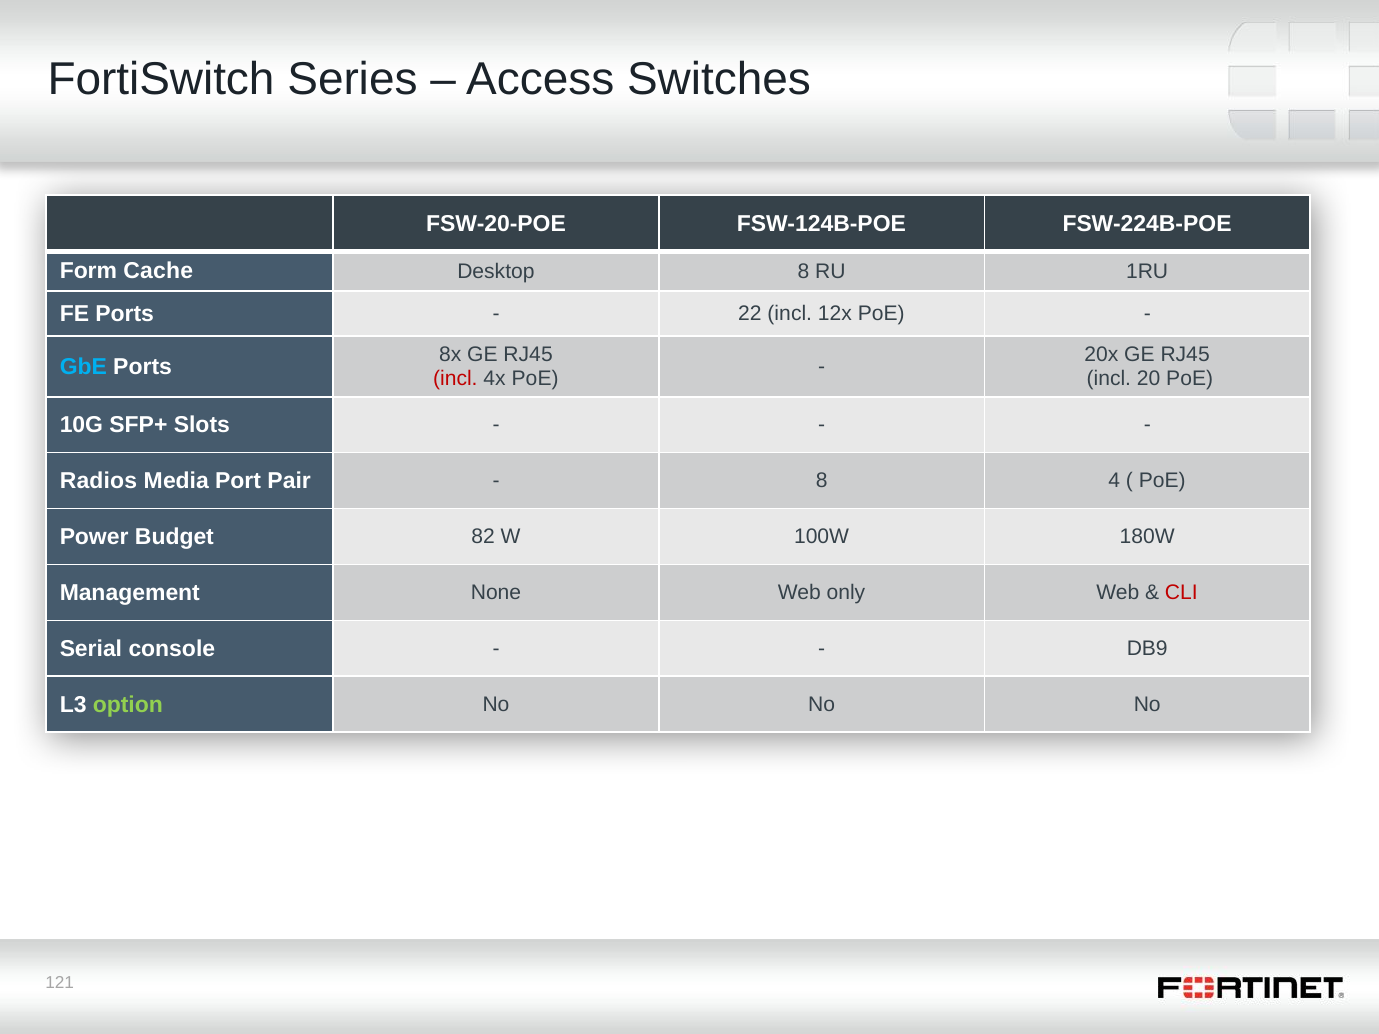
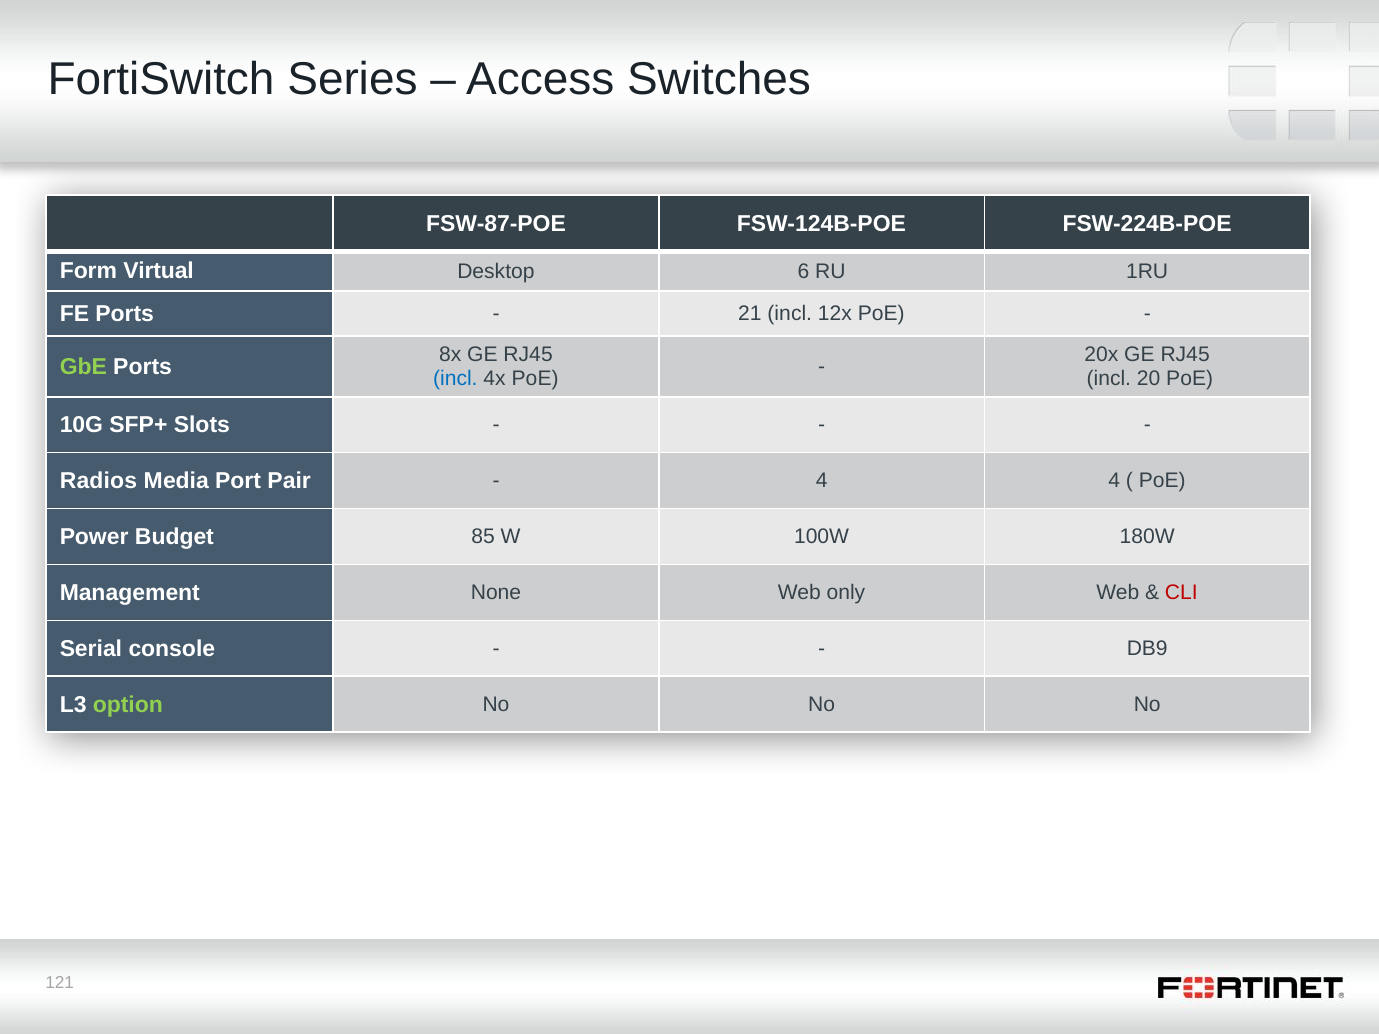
FSW-20-POE: FSW-20-POE -> FSW-87-POE
Cache: Cache -> Virtual
Desktop 8: 8 -> 6
22: 22 -> 21
GbE colour: light blue -> light green
incl at (455, 379) colour: red -> blue
8 at (822, 481): 8 -> 4
82: 82 -> 85
